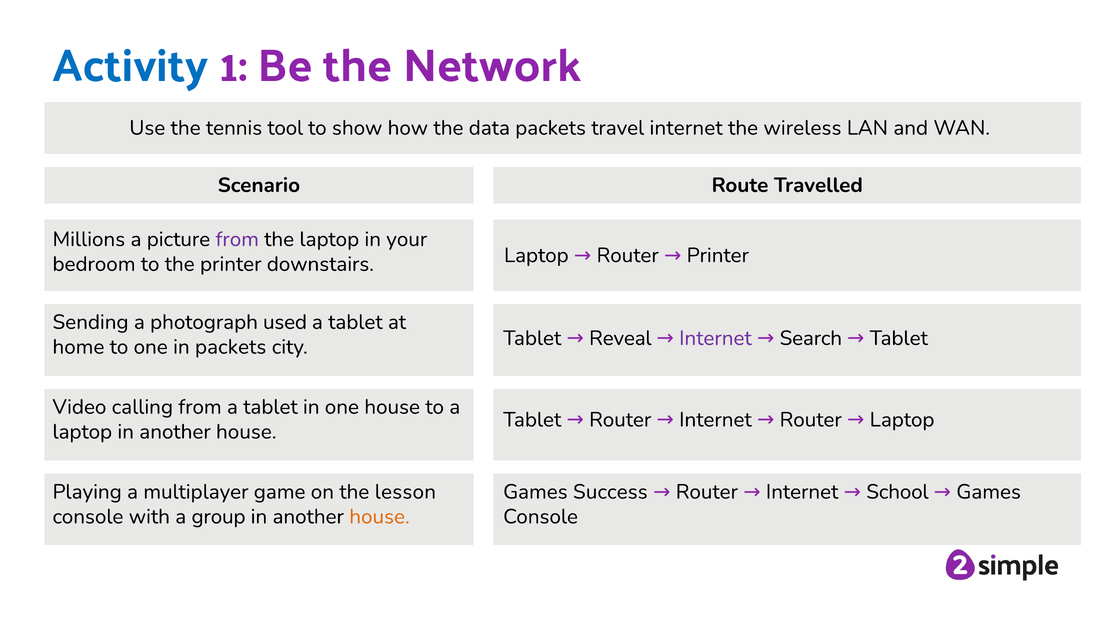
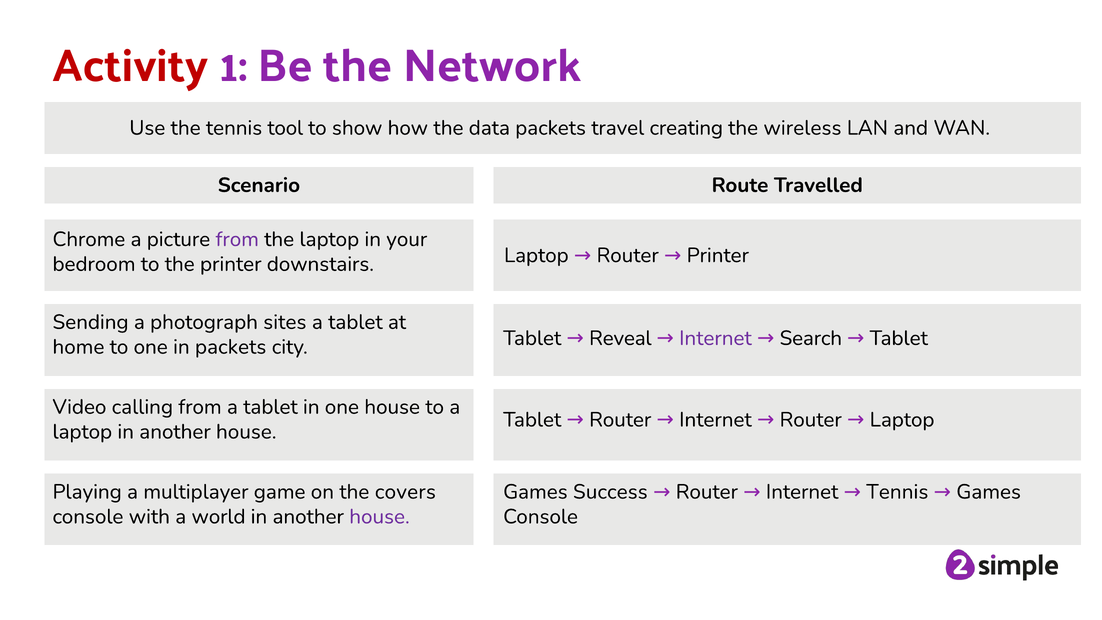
Activity colour: blue -> red
travel internet: internet -> creating
Millions: Millions -> Chrome
used: used -> sites
lesson: lesson -> covers
School at (897, 492): School -> Tennis
group: group -> world
house at (380, 516) colour: orange -> purple
